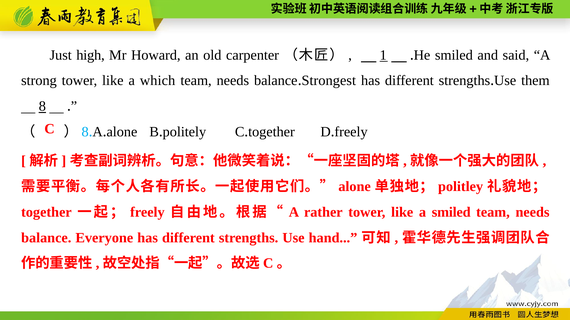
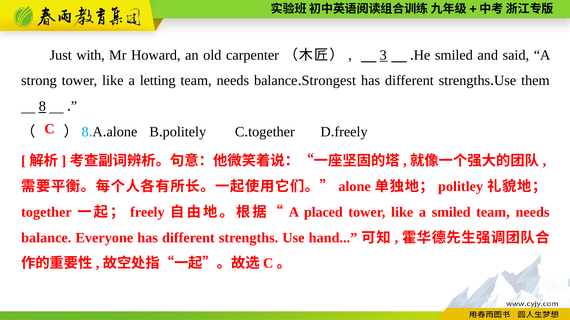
high: high -> with
1: 1 -> 3
which: which -> letting
rather: rather -> placed
